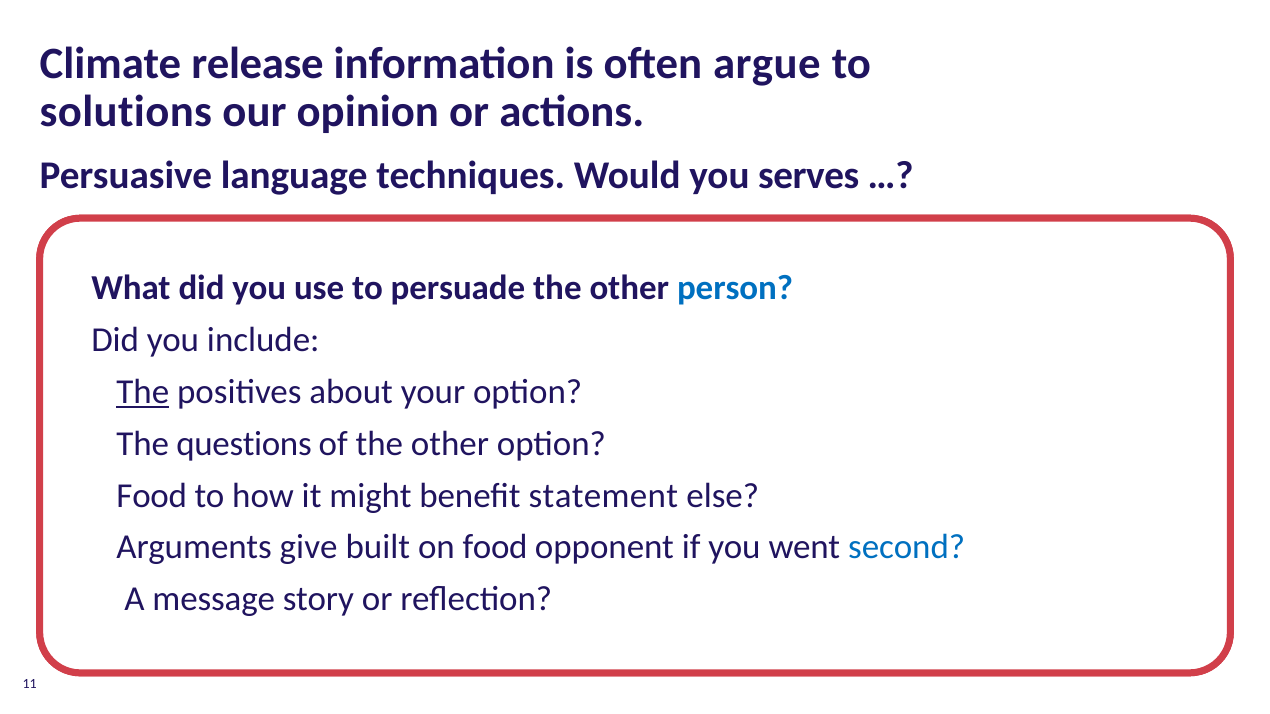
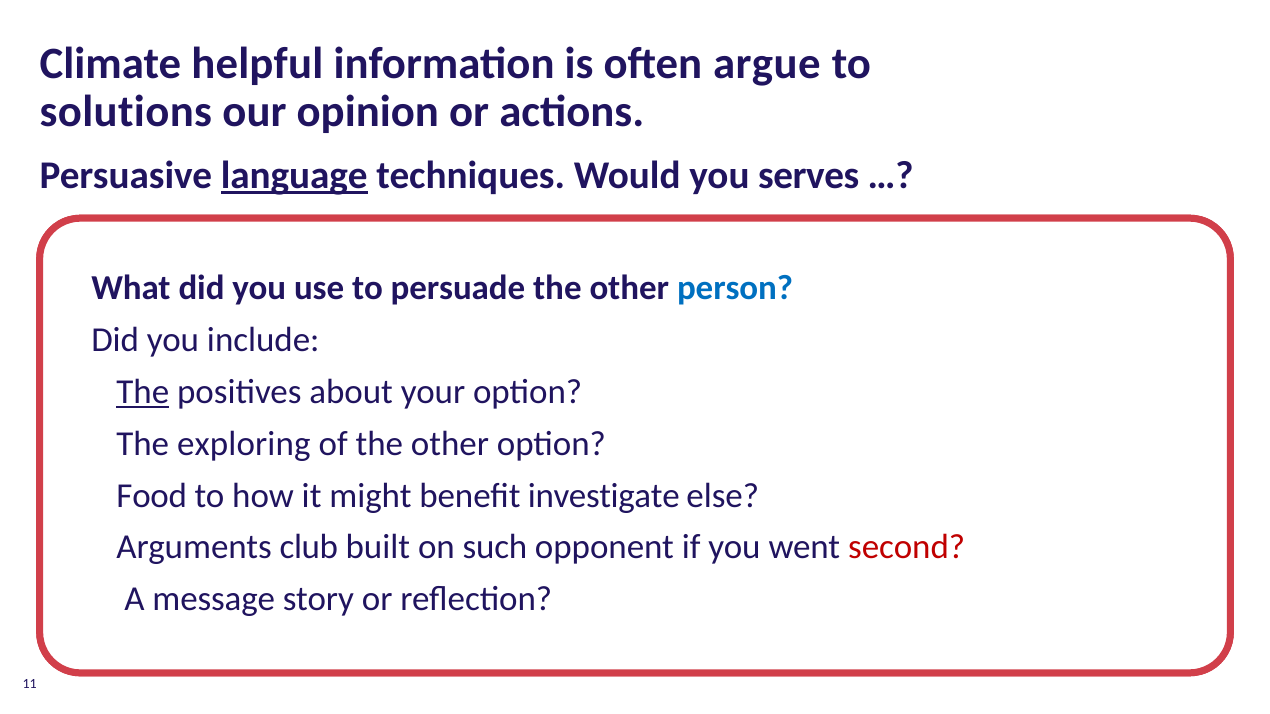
release: release -> helpful
language underline: none -> present
questions: questions -> exploring
statement: statement -> investigate
give: give -> club
on food: food -> such
second at (907, 548) colour: blue -> red
